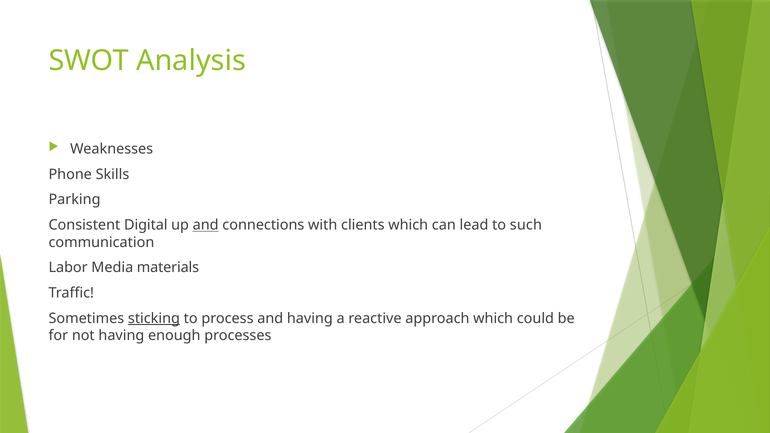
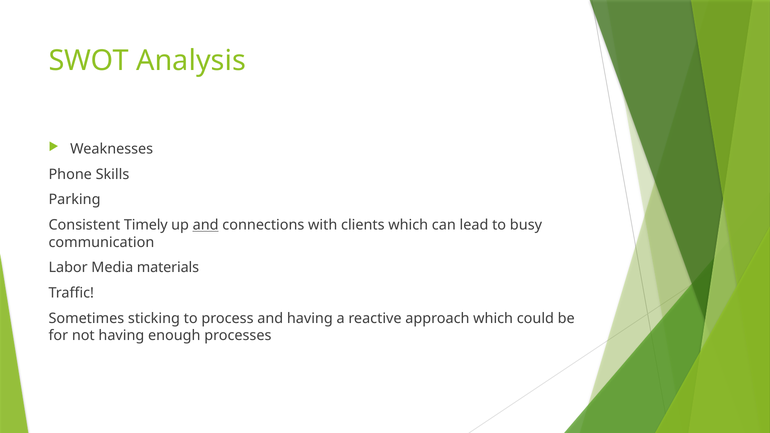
Digital: Digital -> Timely
such: such -> busy
sticking underline: present -> none
